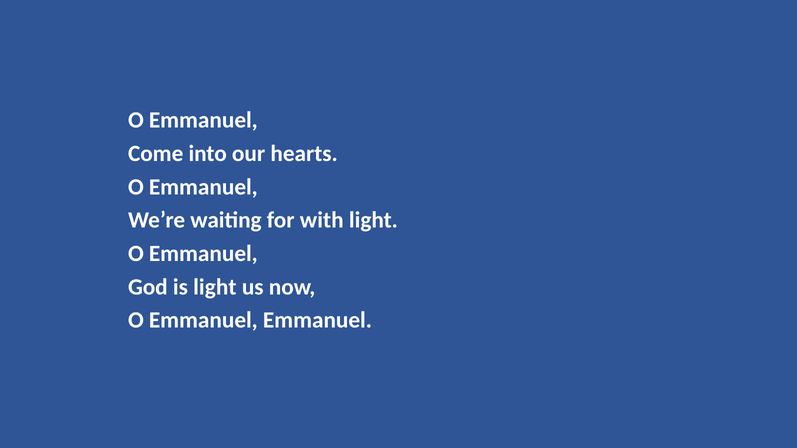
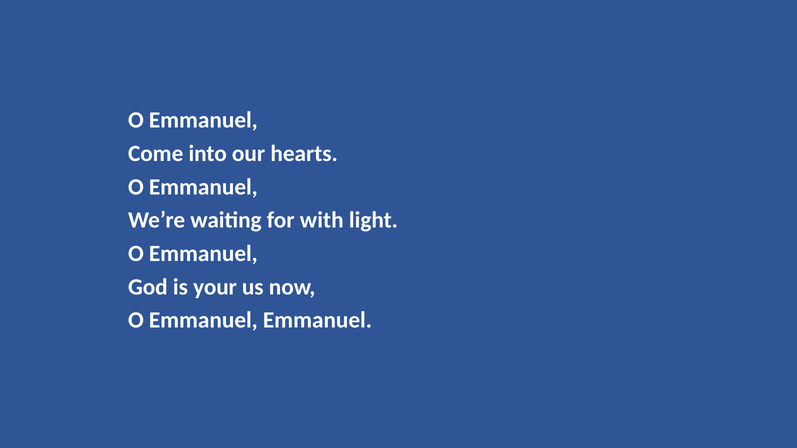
is light: light -> your
